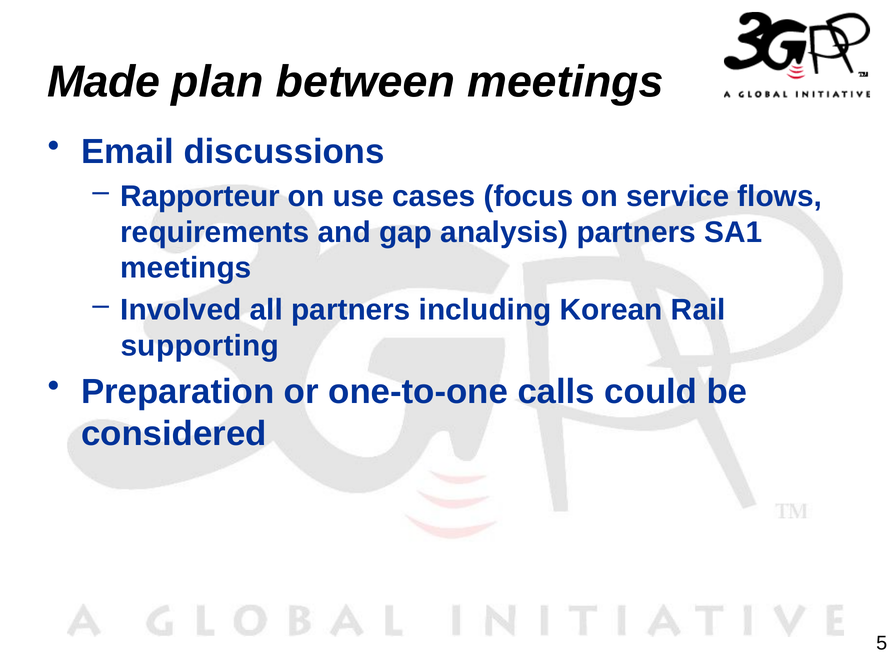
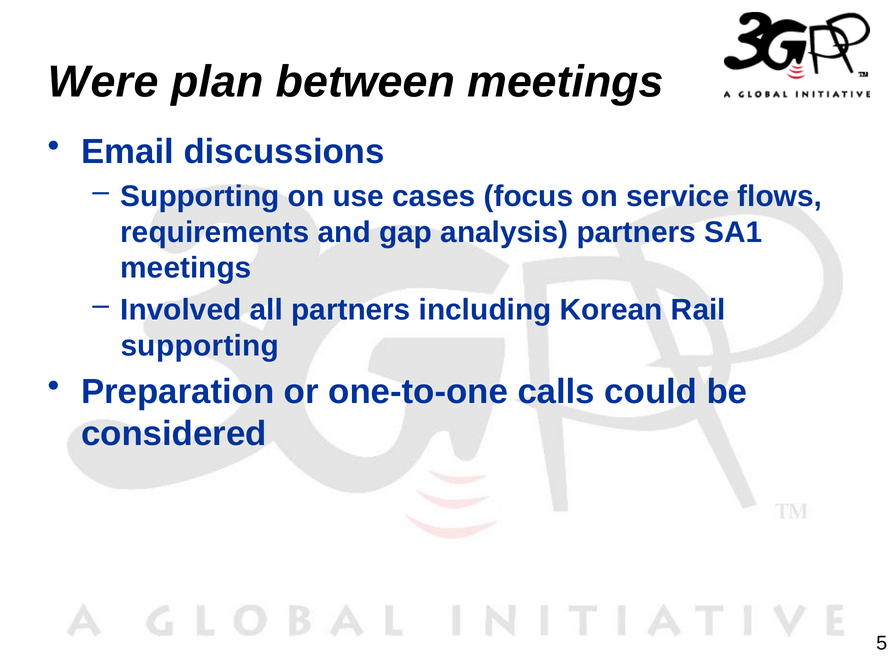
Made: Made -> Were
Rapporteur at (200, 196): Rapporteur -> Supporting
